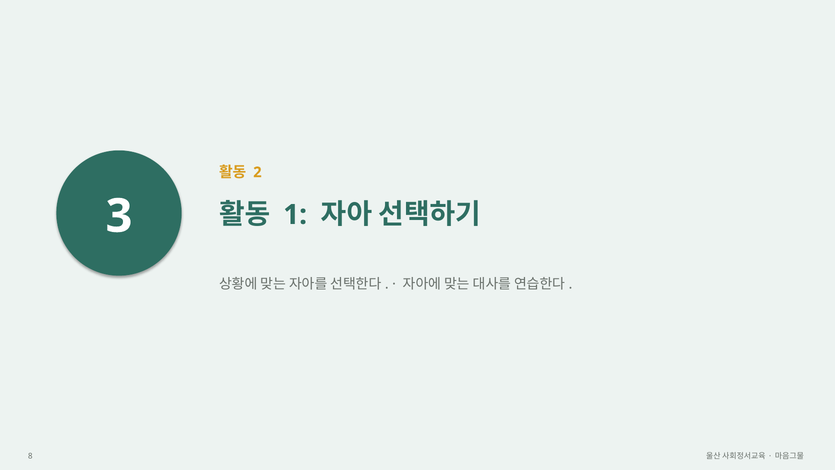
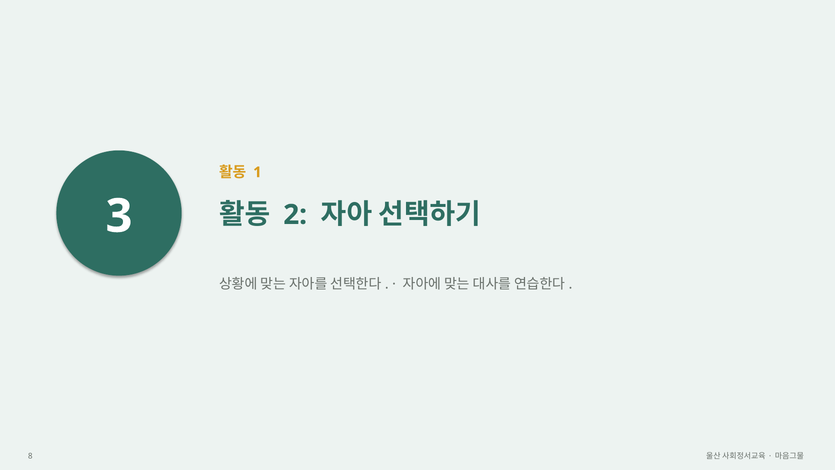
2: 2 -> 1
1: 1 -> 2
